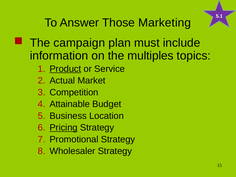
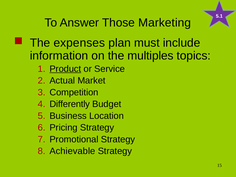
campaign: campaign -> expenses
Attainable: Attainable -> Differently
Pricing underline: present -> none
Wholesaler: Wholesaler -> Achievable
